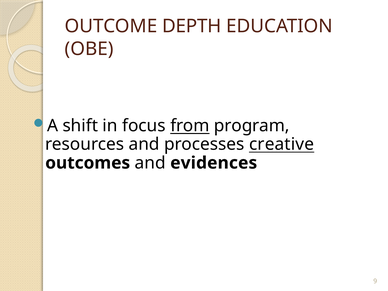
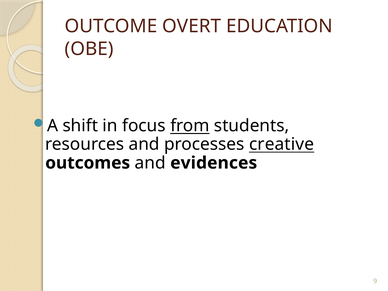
DEPTH: DEPTH -> OVERT
program: program -> students
